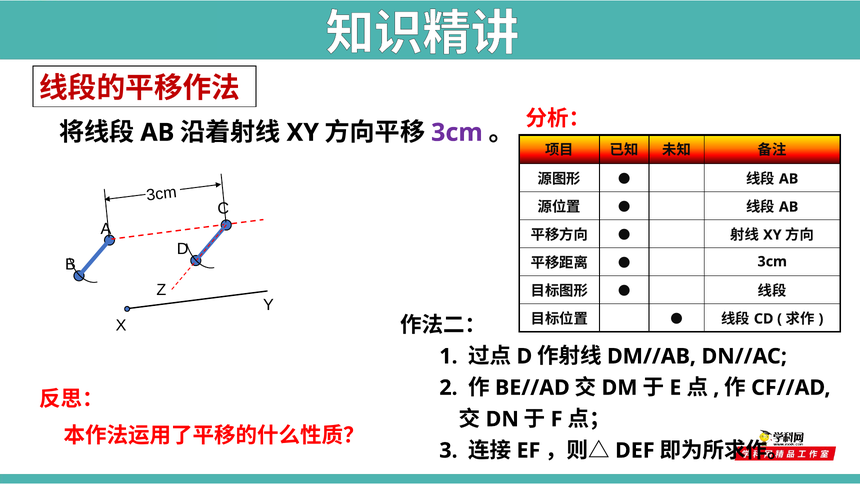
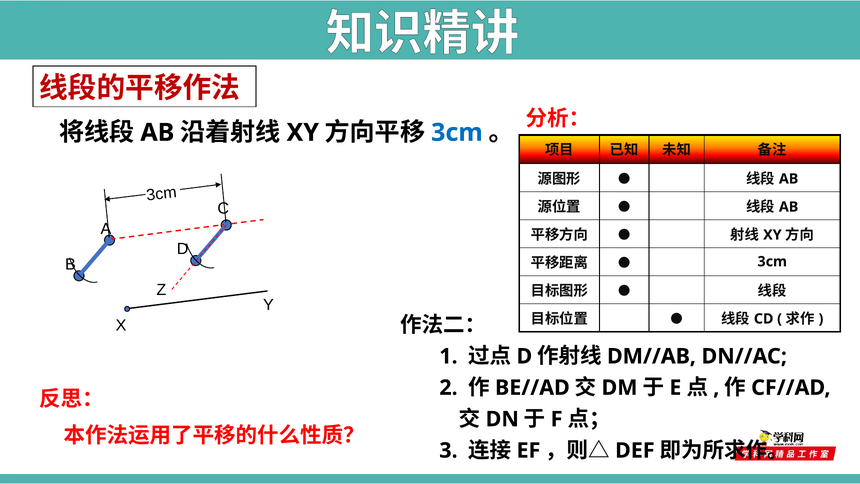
3cm at (457, 133) colour: purple -> blue
